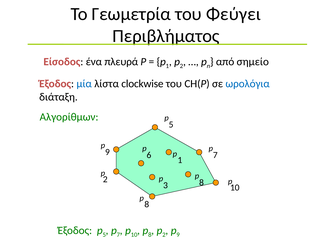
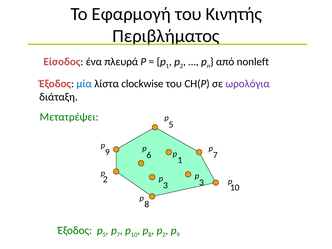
Γεωμετρία: Γεωμετρία -> Εφαρμογή
Φεύγει: Φεύγει -> Κινητής
σημείο: σημείο -> nonleft
ωρολόγια colour: blue -> purple
Αλγορίθμων: Αλγορίθμων -> Μετατρέψει
3 8: 8 -> 3
